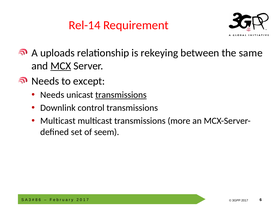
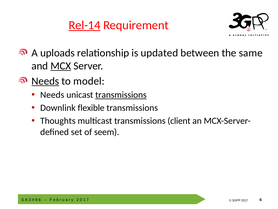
Rel-14 underline: none -> present
rekeying: rekeying -> updated
Needs at (45, 81) underline: none -> present
except: except -> model
control: control -> flexible
Multicast at (58, 121): Multicast -> Thoughts
more: more -> client
